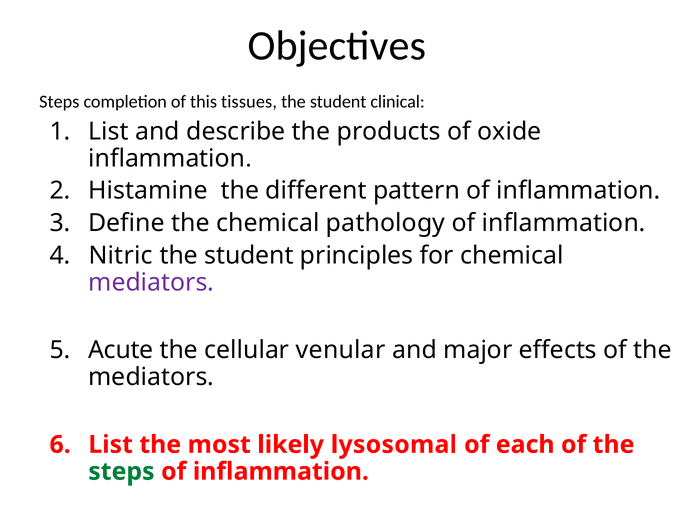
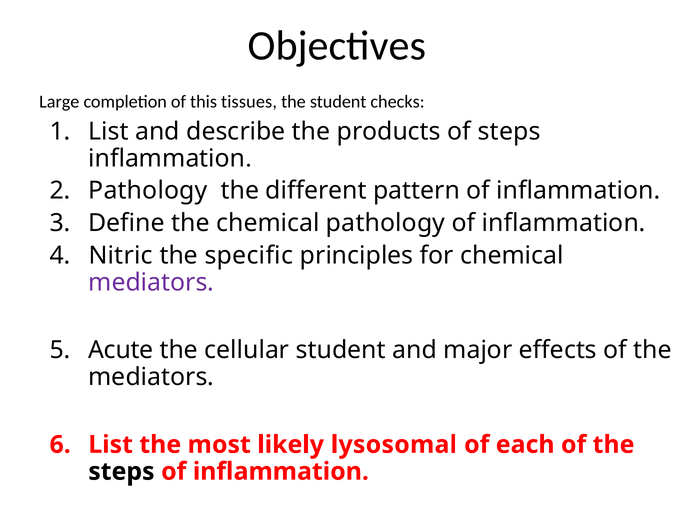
Steps at (59, 102): Steps -> Large
clinical: clinical -> checks
of oxide: oxide -> steps
Histamine at (148, 191): Histamine -> Pathology
student at (249, 255): student -> specific
cellular venular: venular -> student
steps at (121, 471) colour: green -> black
